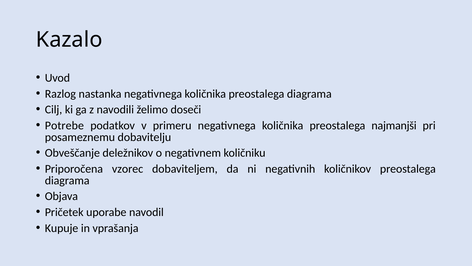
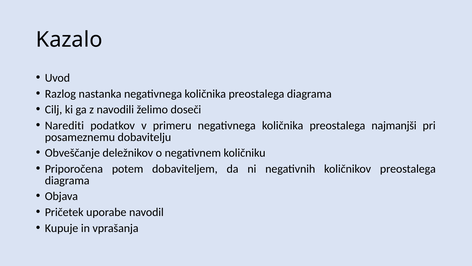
Potrebe: Potrebe -> Narediti
vzorec: vzorec -> potem
